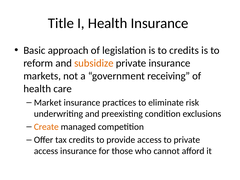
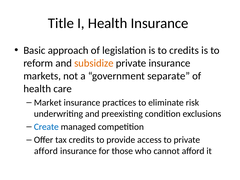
receiving: receiving -> separate
Create colour: orange -> blue
access at (46, 151): access -> afford
